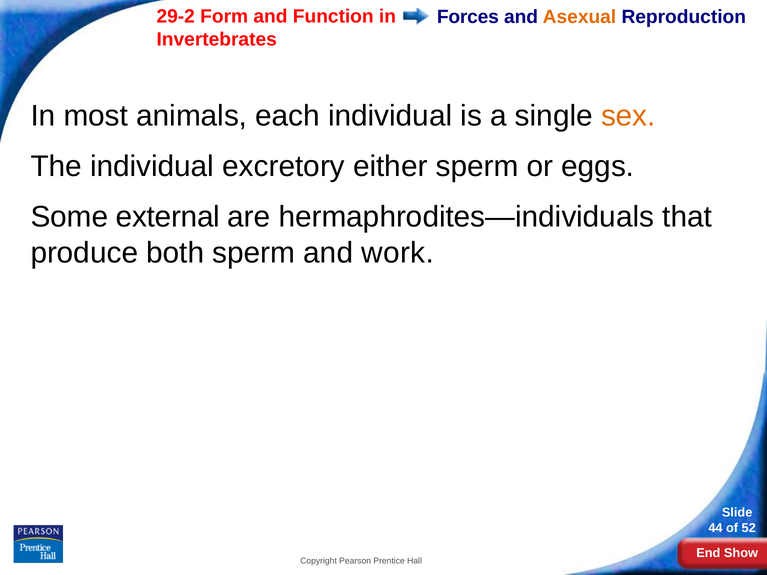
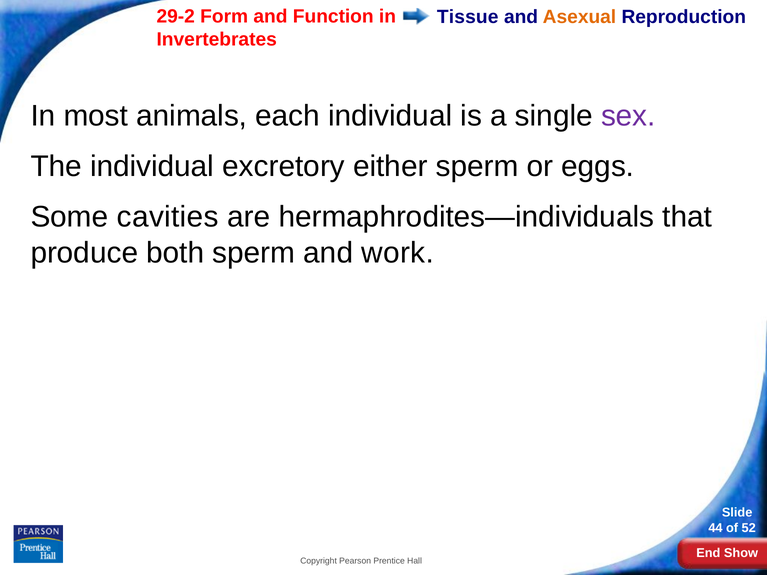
Forces: Forces -> Tissue
sex colour: orange -> purple
external: external -> cavities
